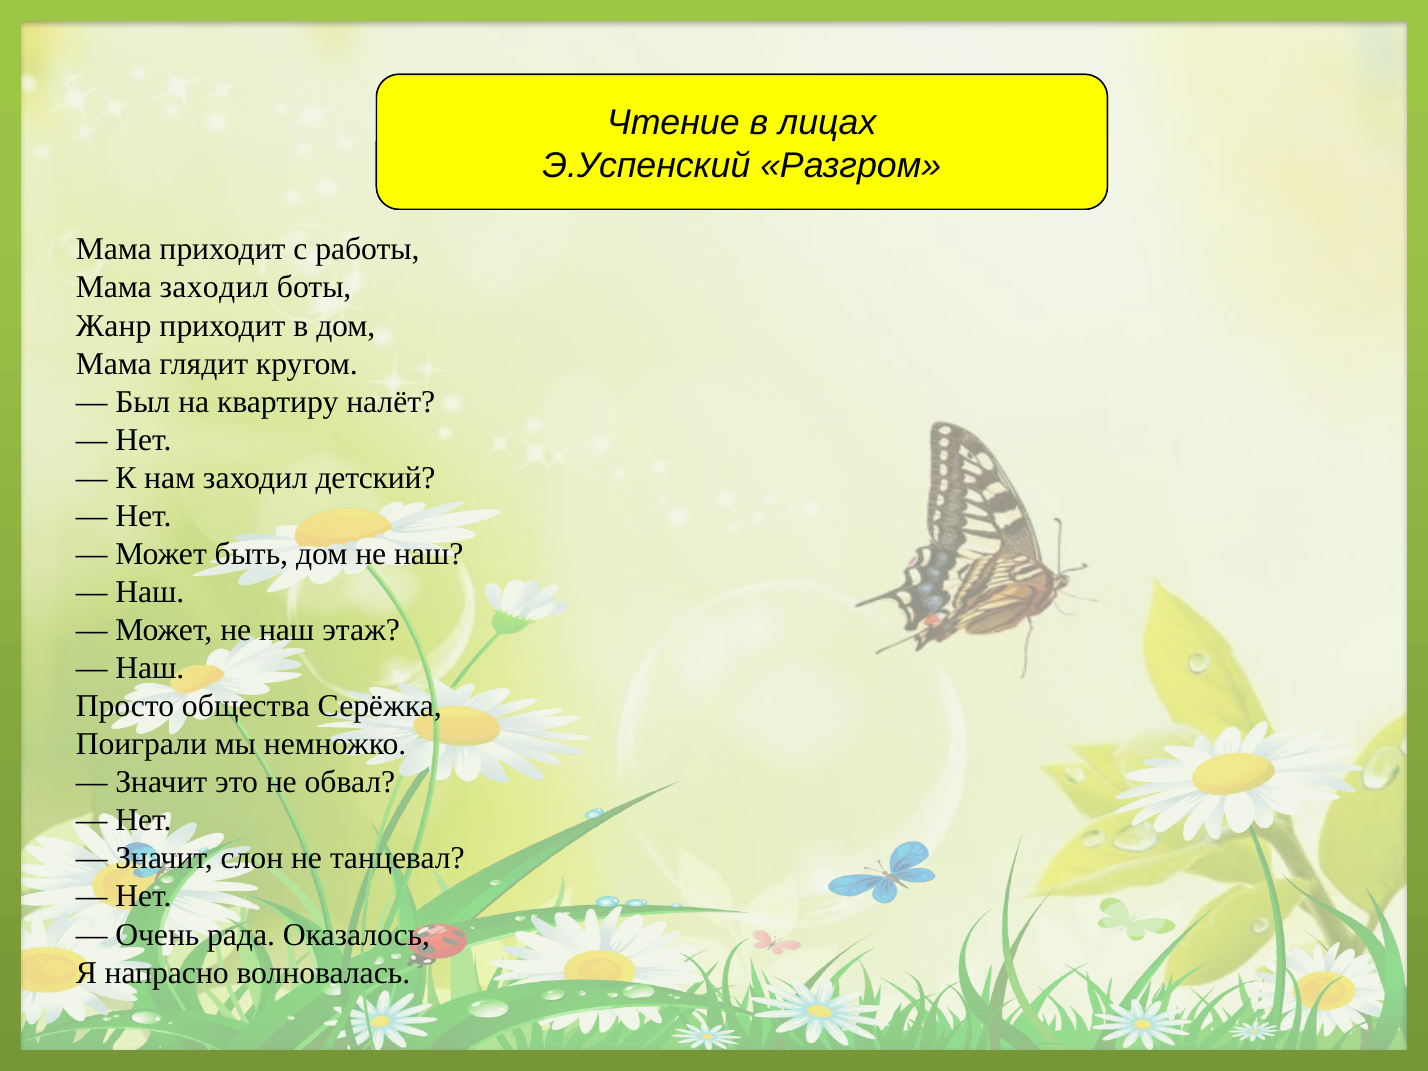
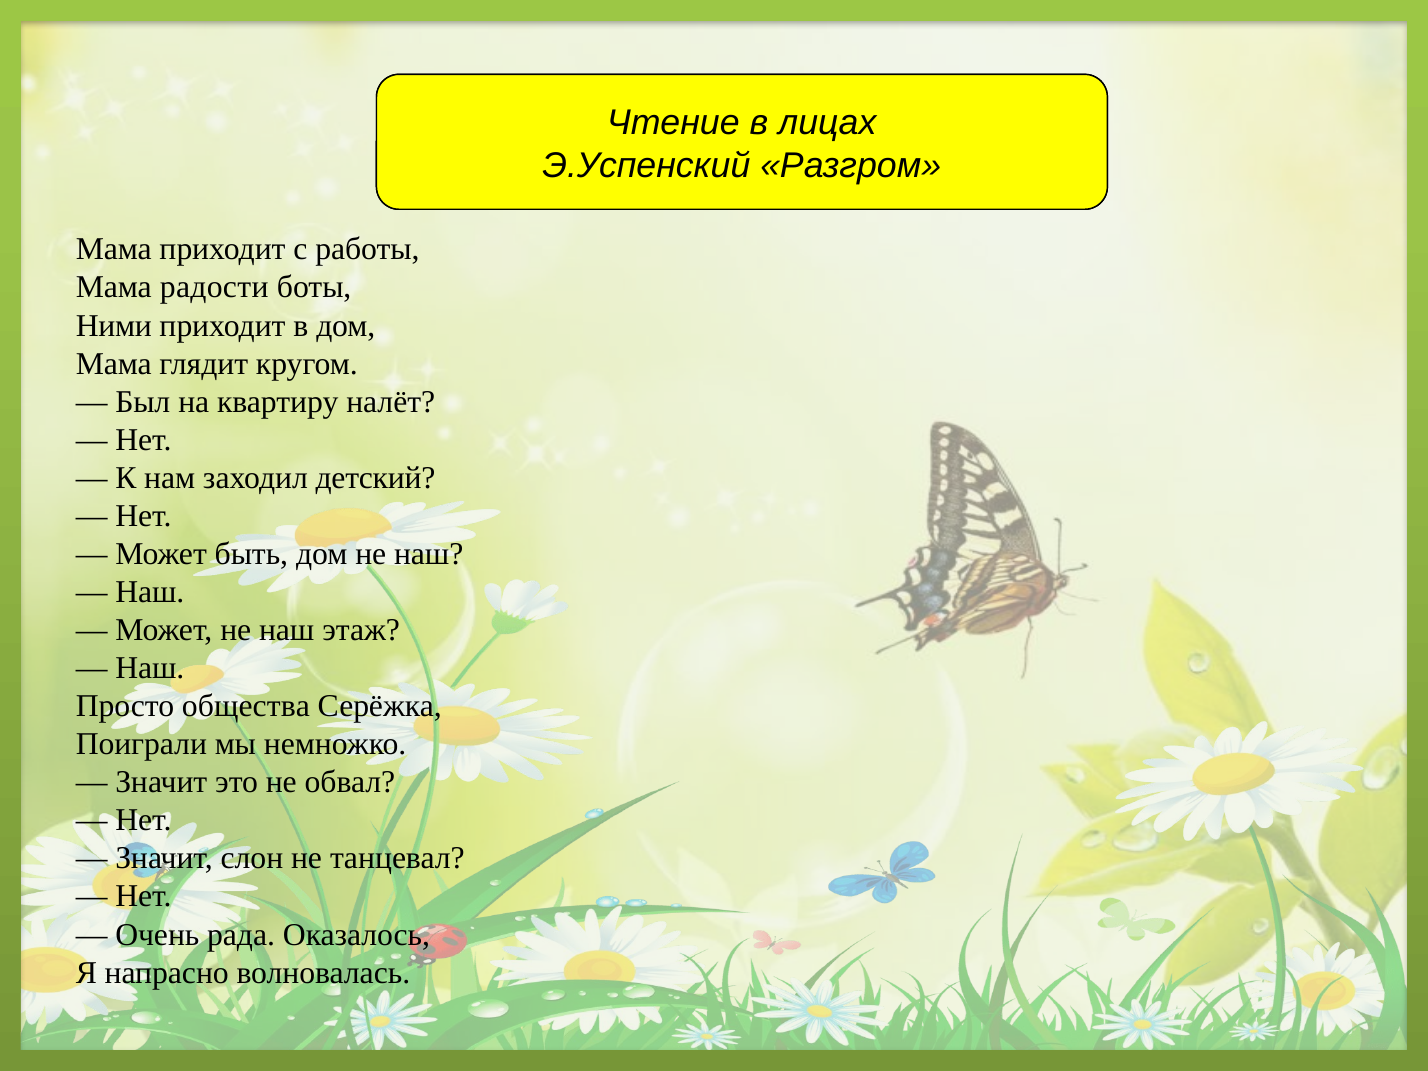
Мама заходил: заходил -> радости
Жанр: Жанр -> Ними
